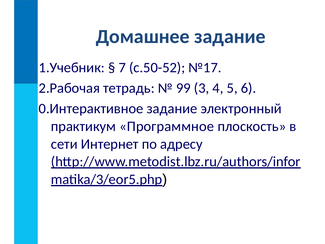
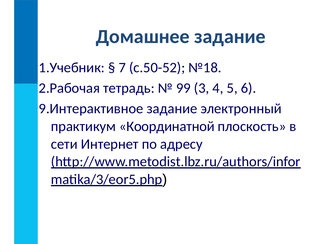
№17: №17 -> №18
0.Интерактивное: 0.Интерактивное -> 9.Интерактивное
Программное: Программное -> Координатной
